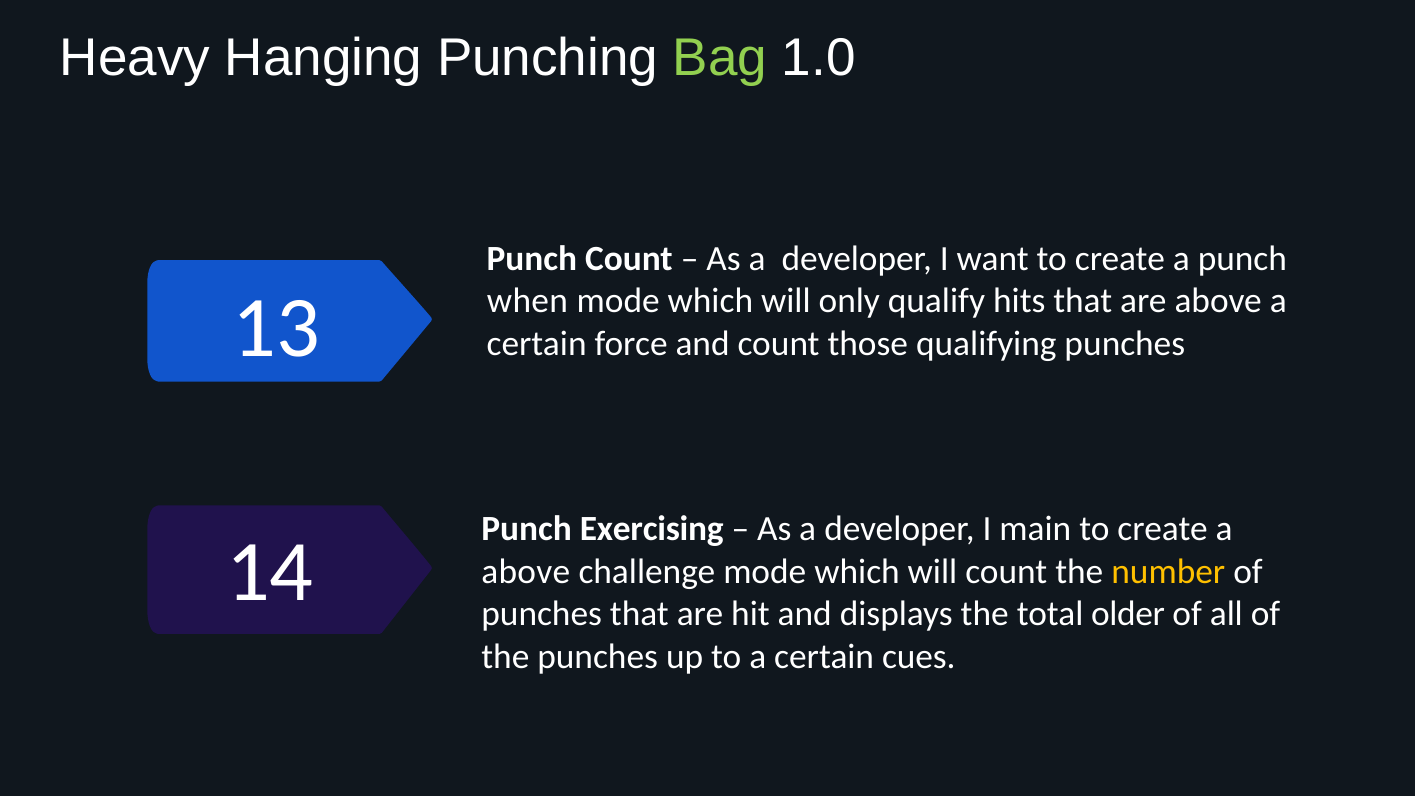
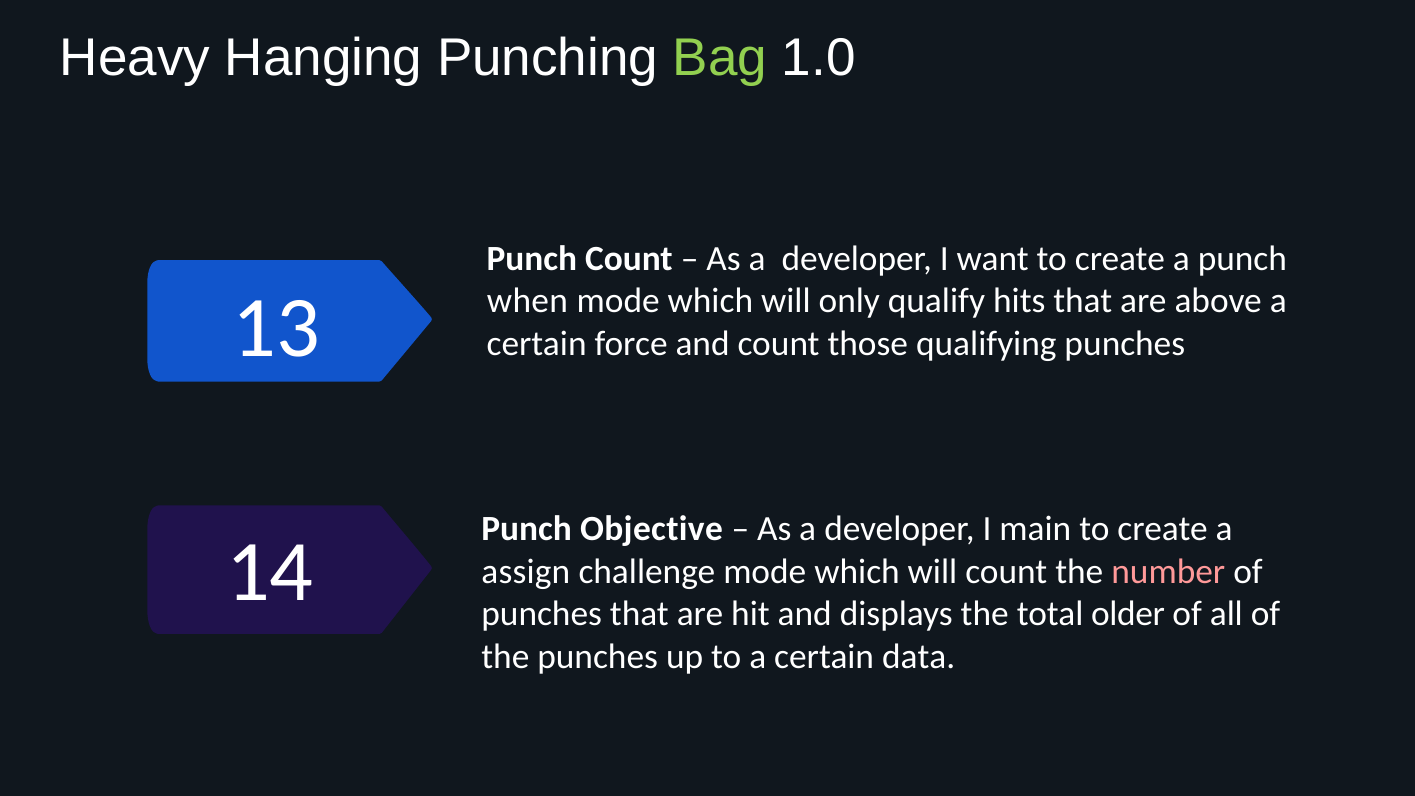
Exercising: Exercising -> Objective
above at (526, 571): above -> assign
number colour: yellow -> pink
cues: cues -> data
